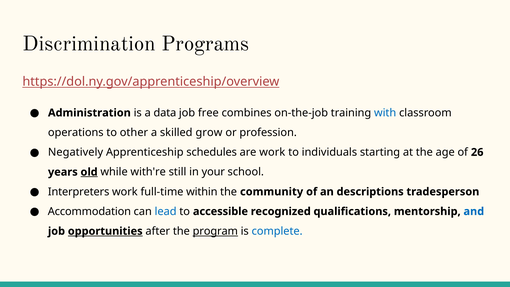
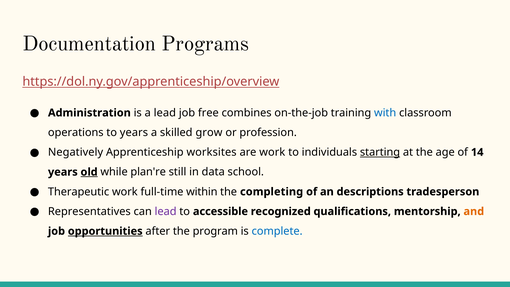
Discrimination: Discrimination -> Documentation
a data: data -> lead
to other: other -> years
schedules: schedules -> worksites
starting underline: none -> present
26: 26 -> 14
with're: with're -> plan're
your: your -> data
Interpreters: Interpreters -> Therapeutic
community: community -> completing
Accommodation: Accommodation -> Representatives
lead at (166, 211) colour: blue -> purple
and colour: blue -> orange
program underline: present -> none
